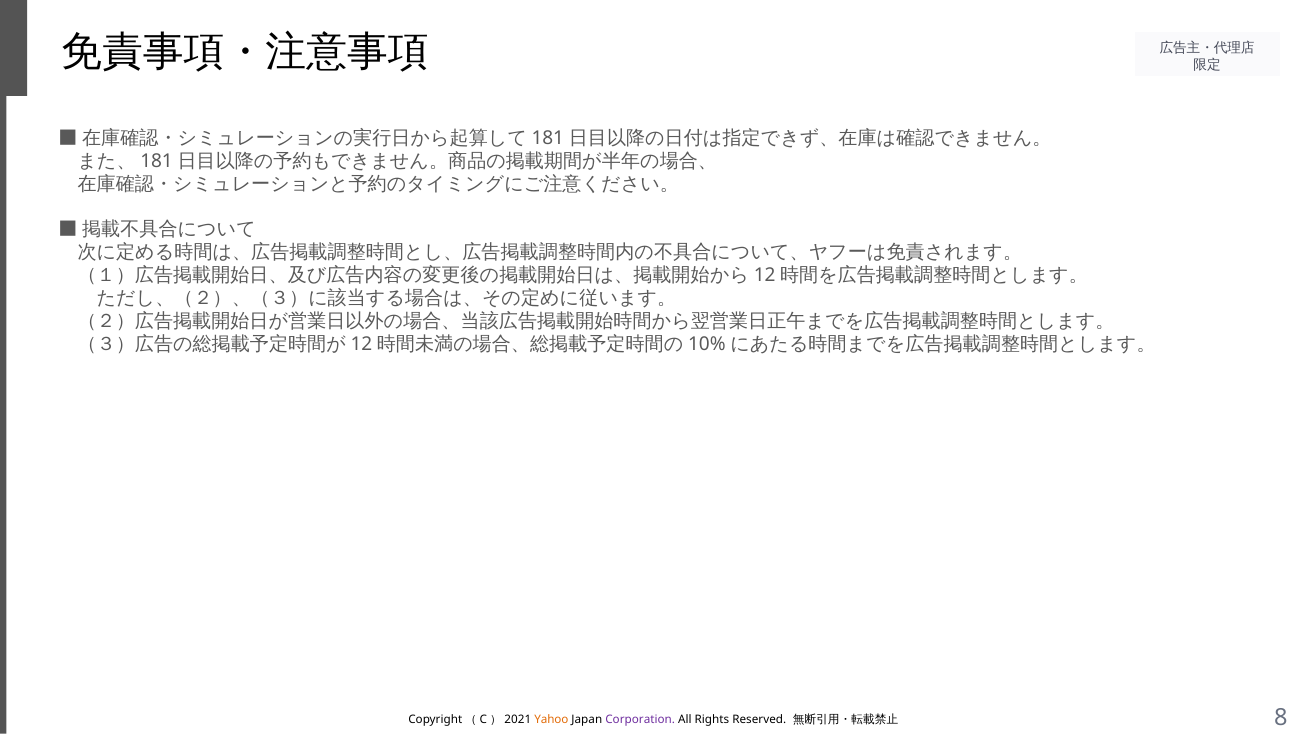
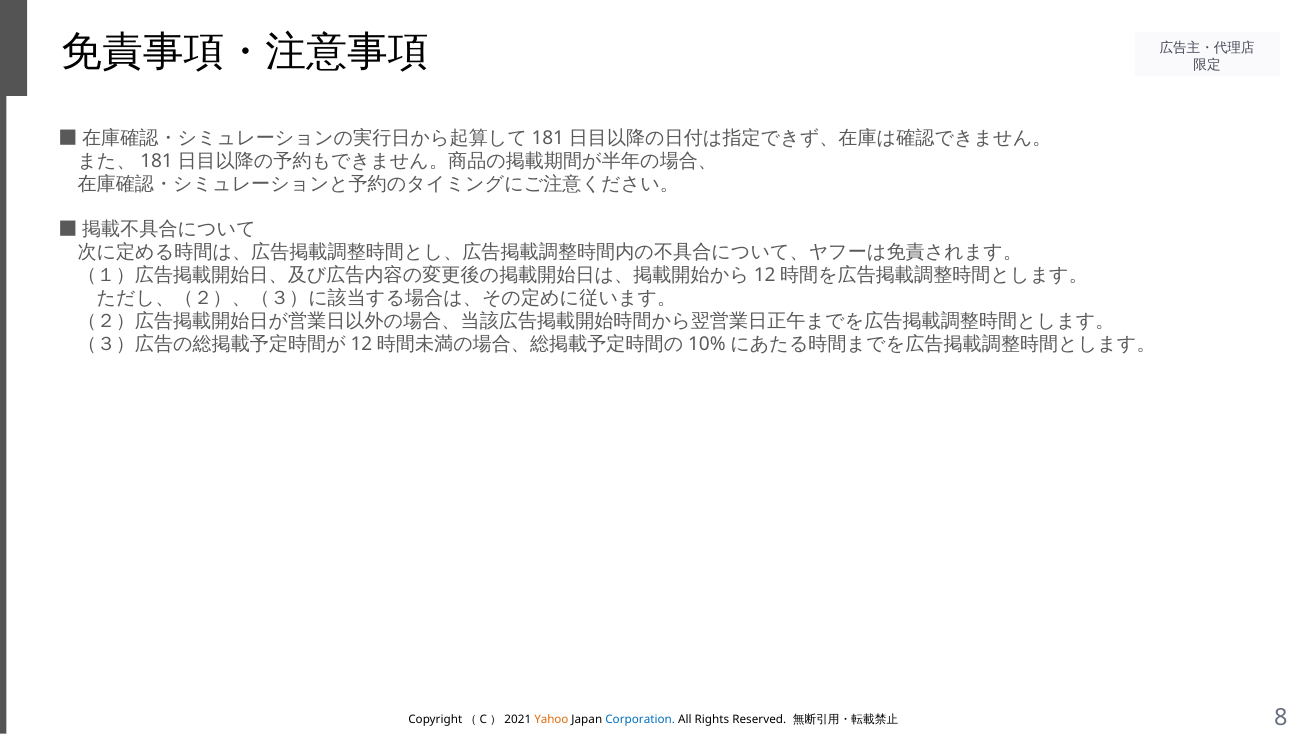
Corporation colour: purple -> blue
